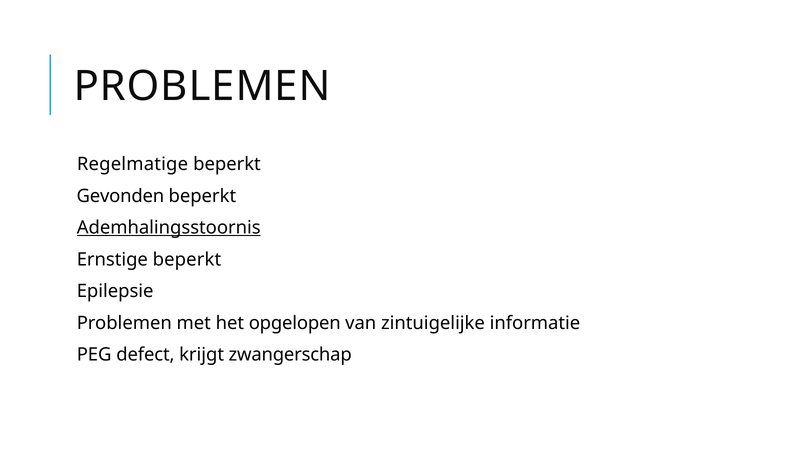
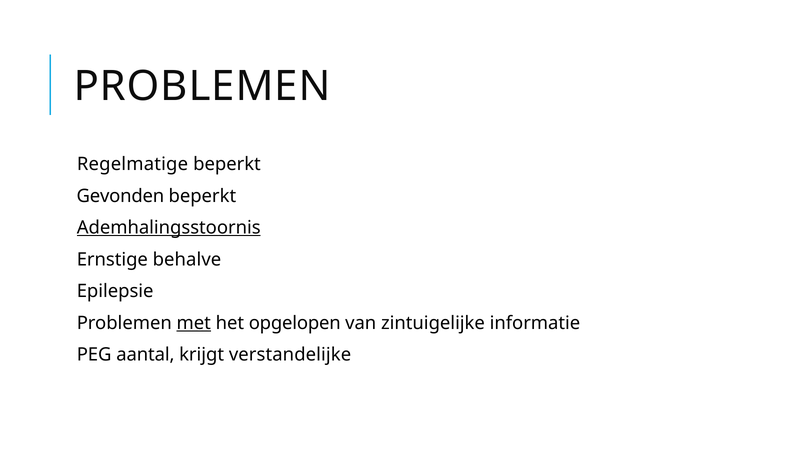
Ernstige beperkt: beperkt -> behalve
met underline: none -> present
defect: defect -> aantal
zwangerschap: zwangerschap -> verstandelijke
